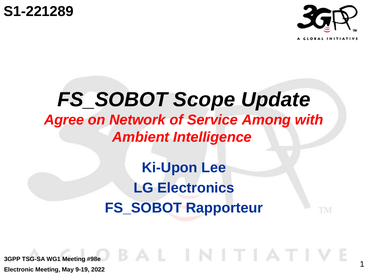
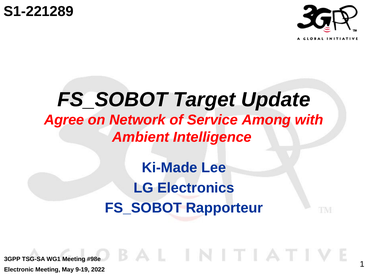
Scope: Scope -> Target
Ki-Upon: Ki-Upon -> Ki-Made
